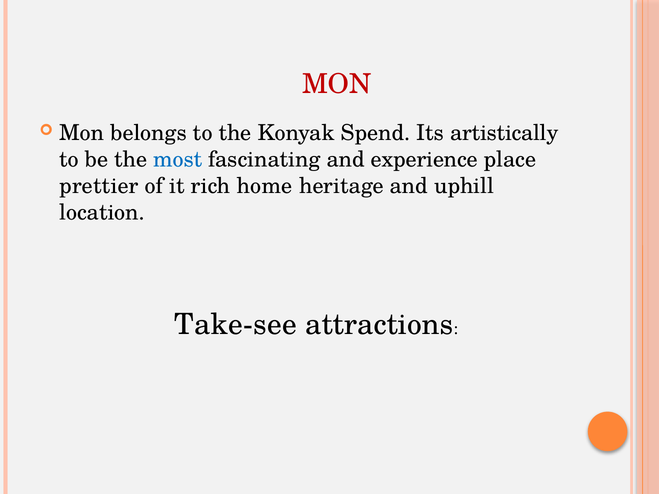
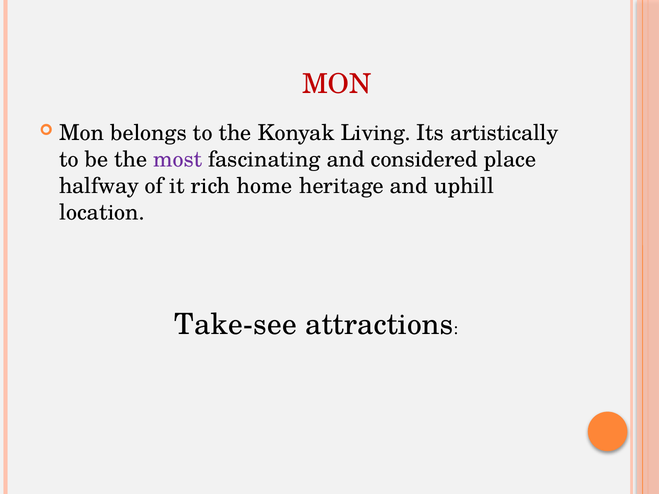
Spend: Spend -> Living
most colour: blue -> purple
experience: experience -> considered
prettier: prettier -> halfway
